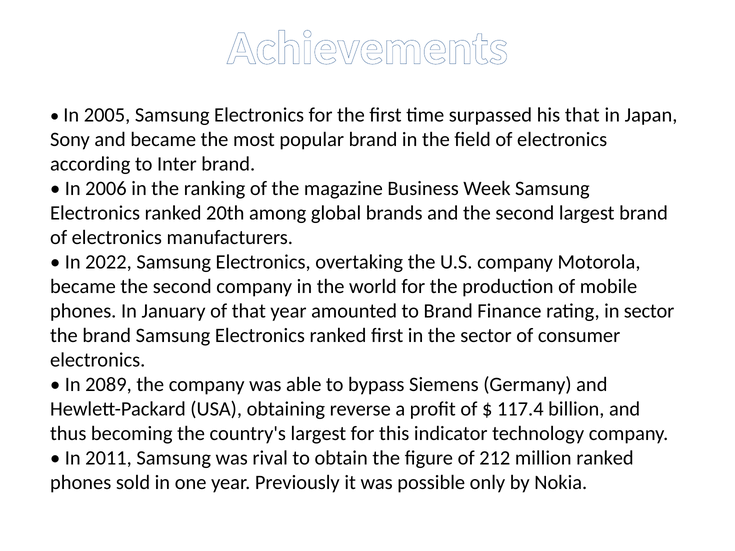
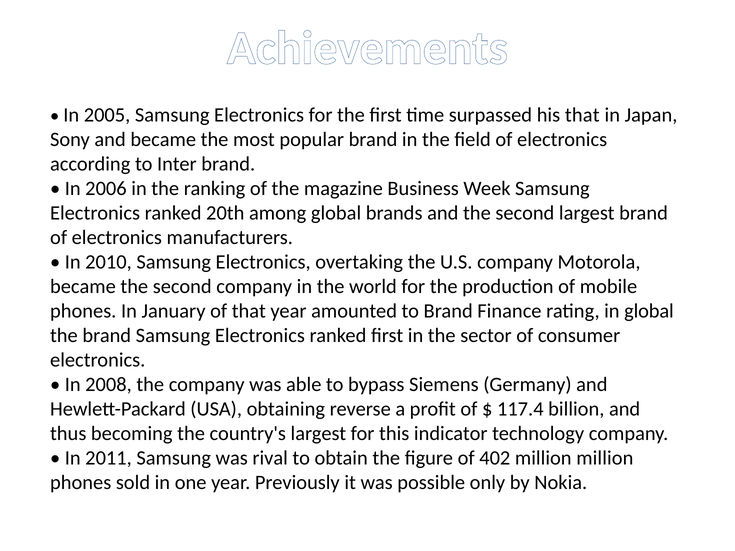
2022: 2022 -> 2010
in sector: sector -> global
2089: 2089 -> 2008
212: 212 -> 402
million ranked: ranked -> million
